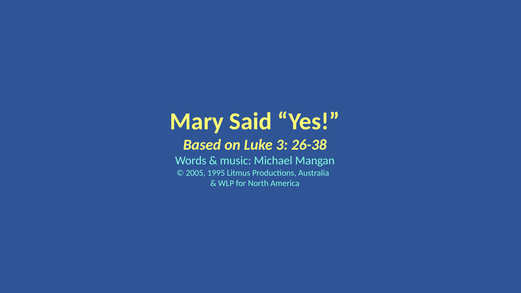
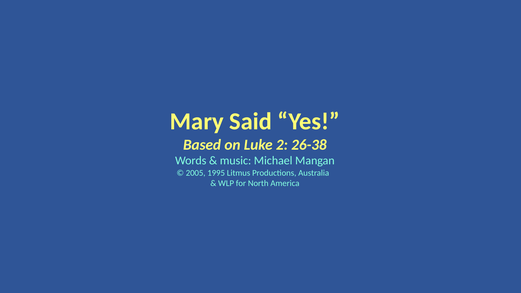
3: 3 -> 2
